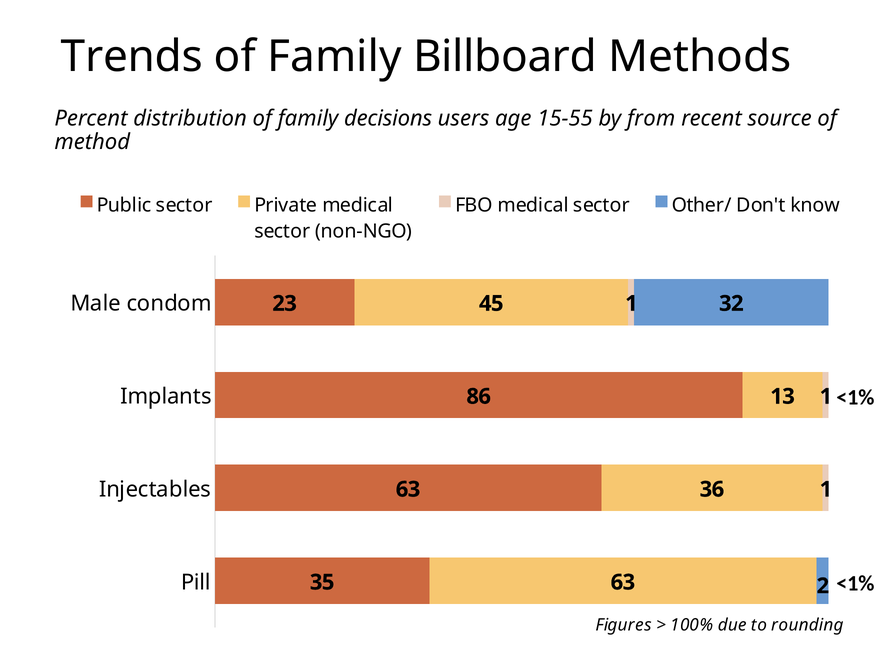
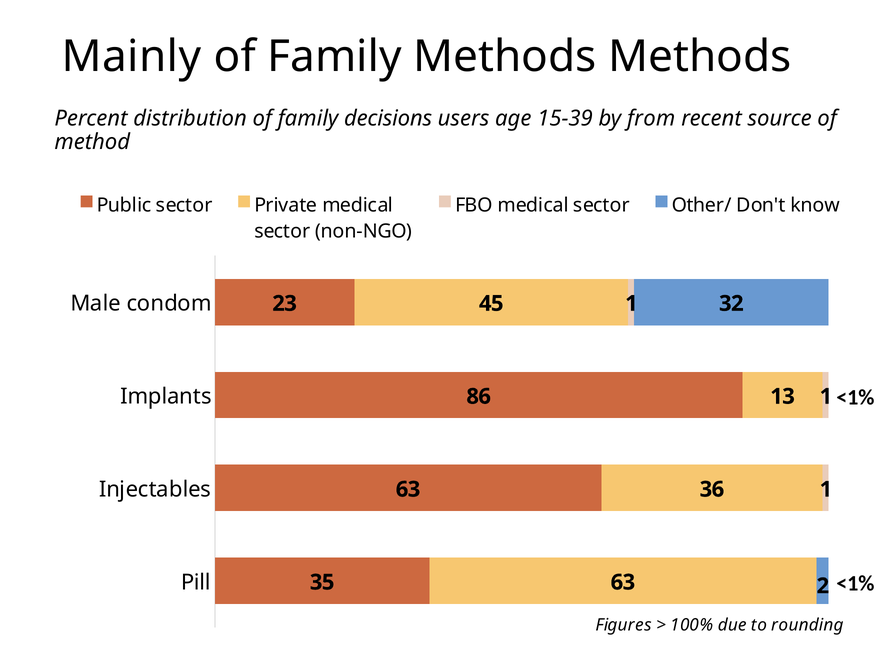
Trends: Trends -> Mainly
Family Billboard: Billboard -> Methods
15-55: 15-55 -> 15-39
